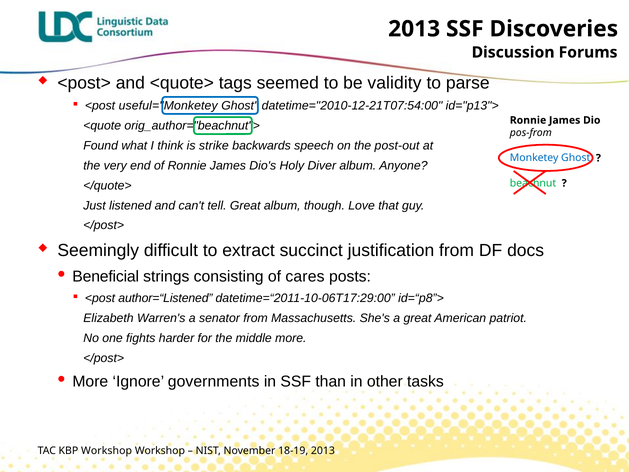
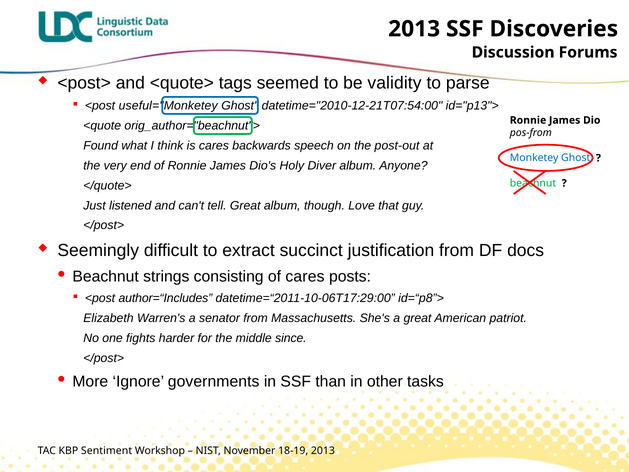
is strike: strike -> cares
Beneficial at (106, 276): Beneficial -> Beachnut
author=“Listened: author=“Listened -> author=“Includes
middle more: more -> since
KBP Workshop: Workshop -> Sentiment
